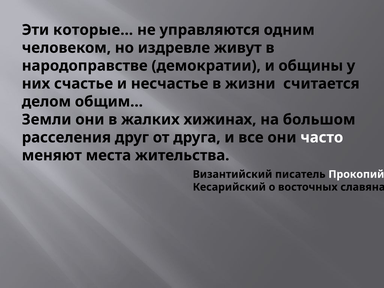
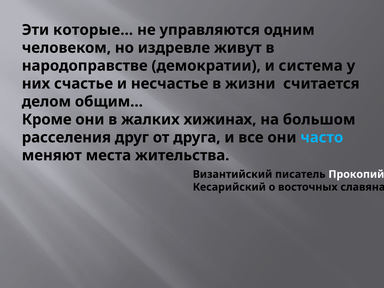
общины: общины -> система
Земли: Земли -> Кроме
часто colour: white -> light blue
